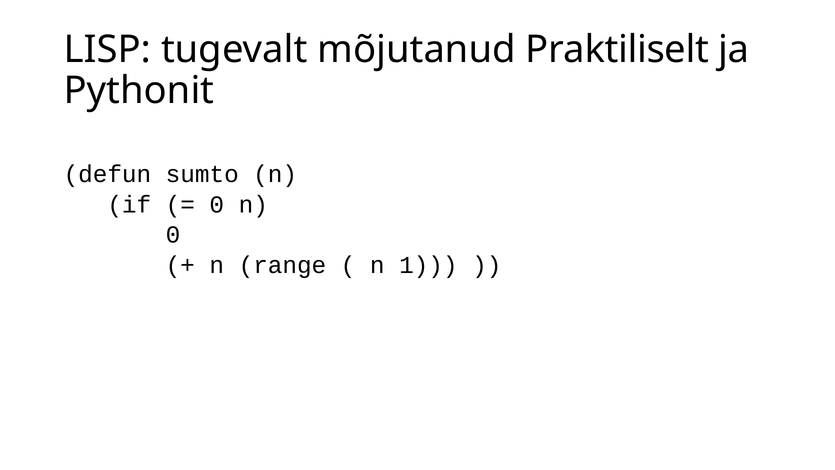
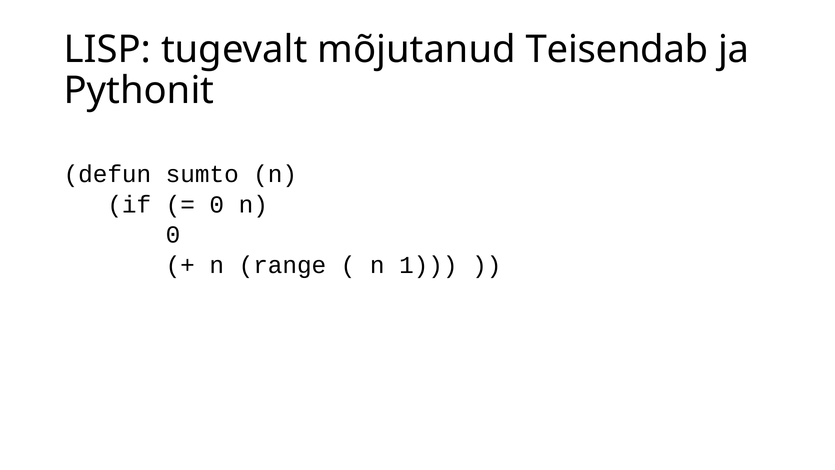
Praktiliselt: Praktiliselt -> Teisendab
